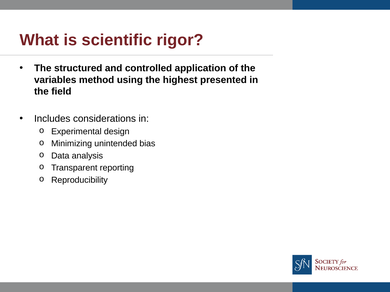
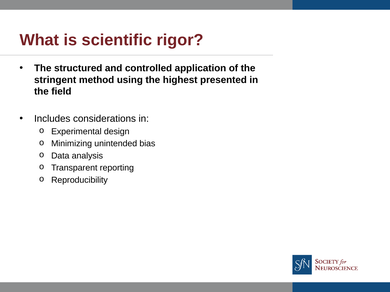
variables: variables -> stringent
